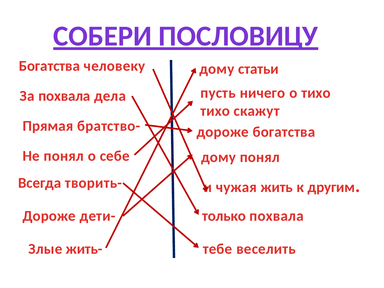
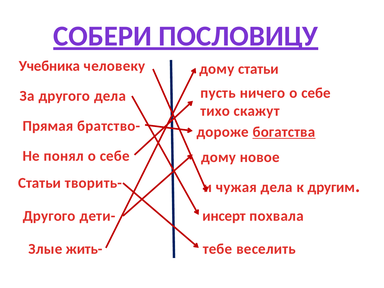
Богатства at (49, 66): Богатства -> Учебника
тихо at (316, 93): тихо -> себе
За похвала: похвала -> другого
богатства at (284, 132) underline: none -> present
понял at (260, 157): понял -> новое
Всегда at (40, 183): Всегда -> Статьи
чужая жить: жить -> дела
Дороже at (49, 216): Дороже -> Другого
только: только -> инсерт
